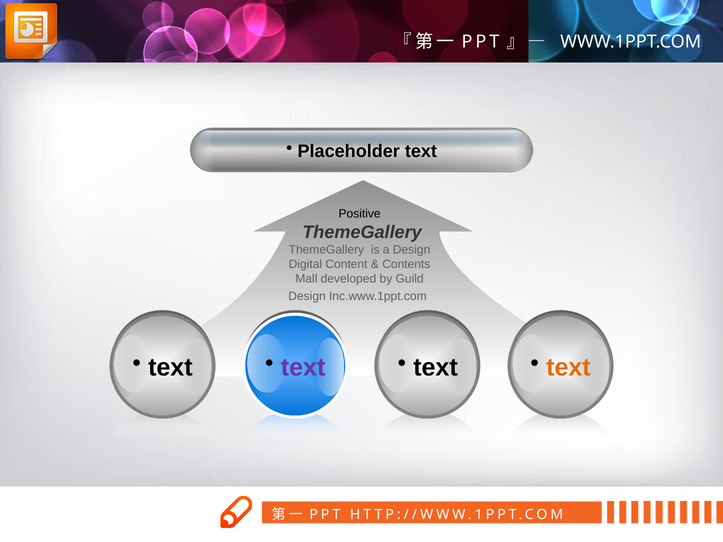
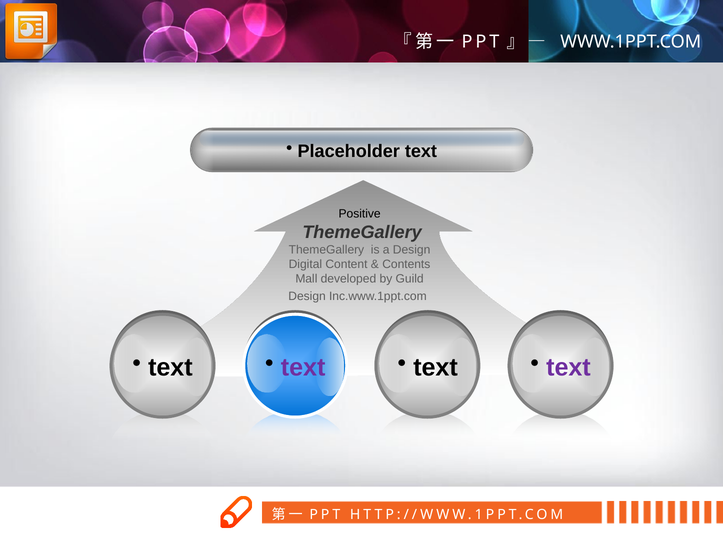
text at (568, 368) colour: orange -> purple
